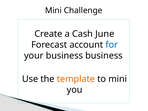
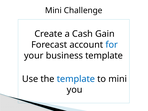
June: June -> Gain
business business: business -> template
template at (76, 79) colour: orange -> blue
